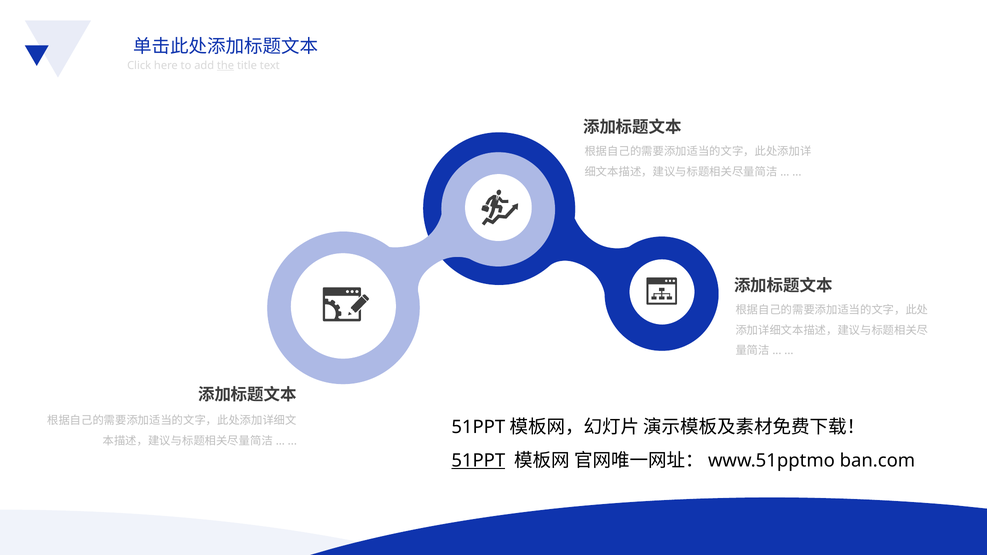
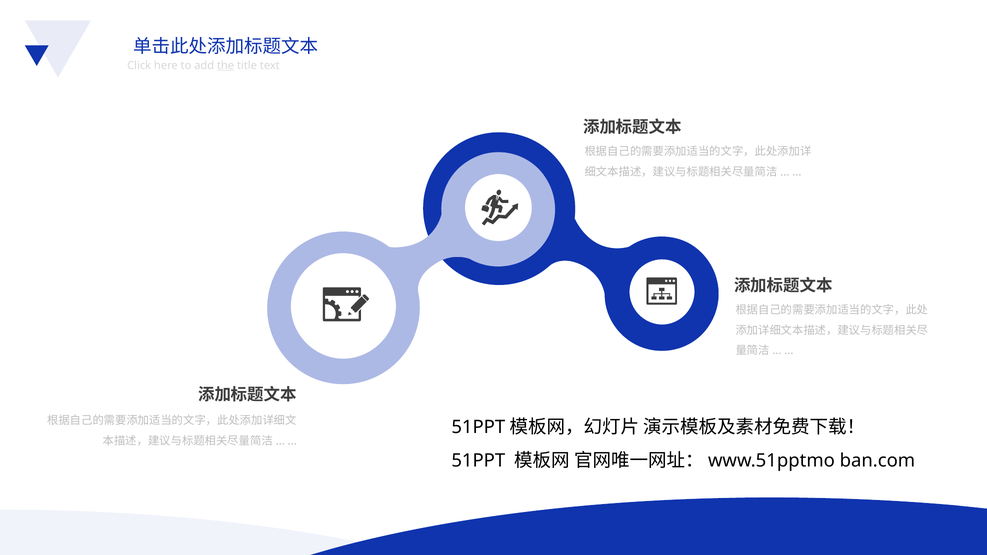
51PPT underline: present -> none
